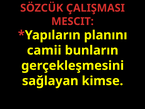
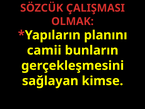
MESCIT: MESCIT -> OLMAK
